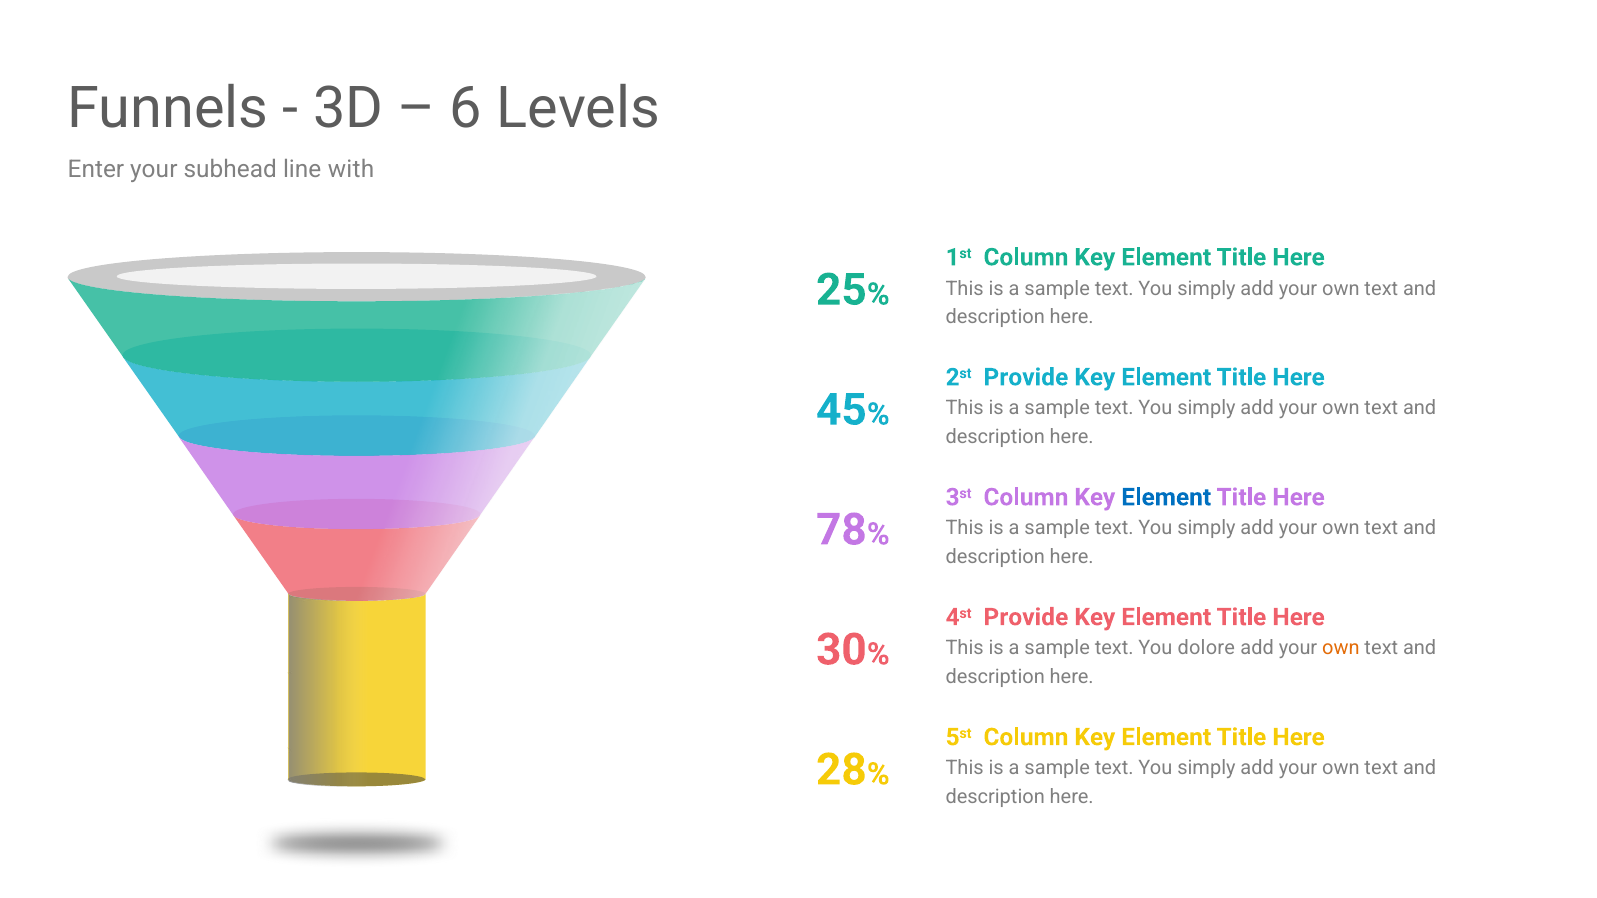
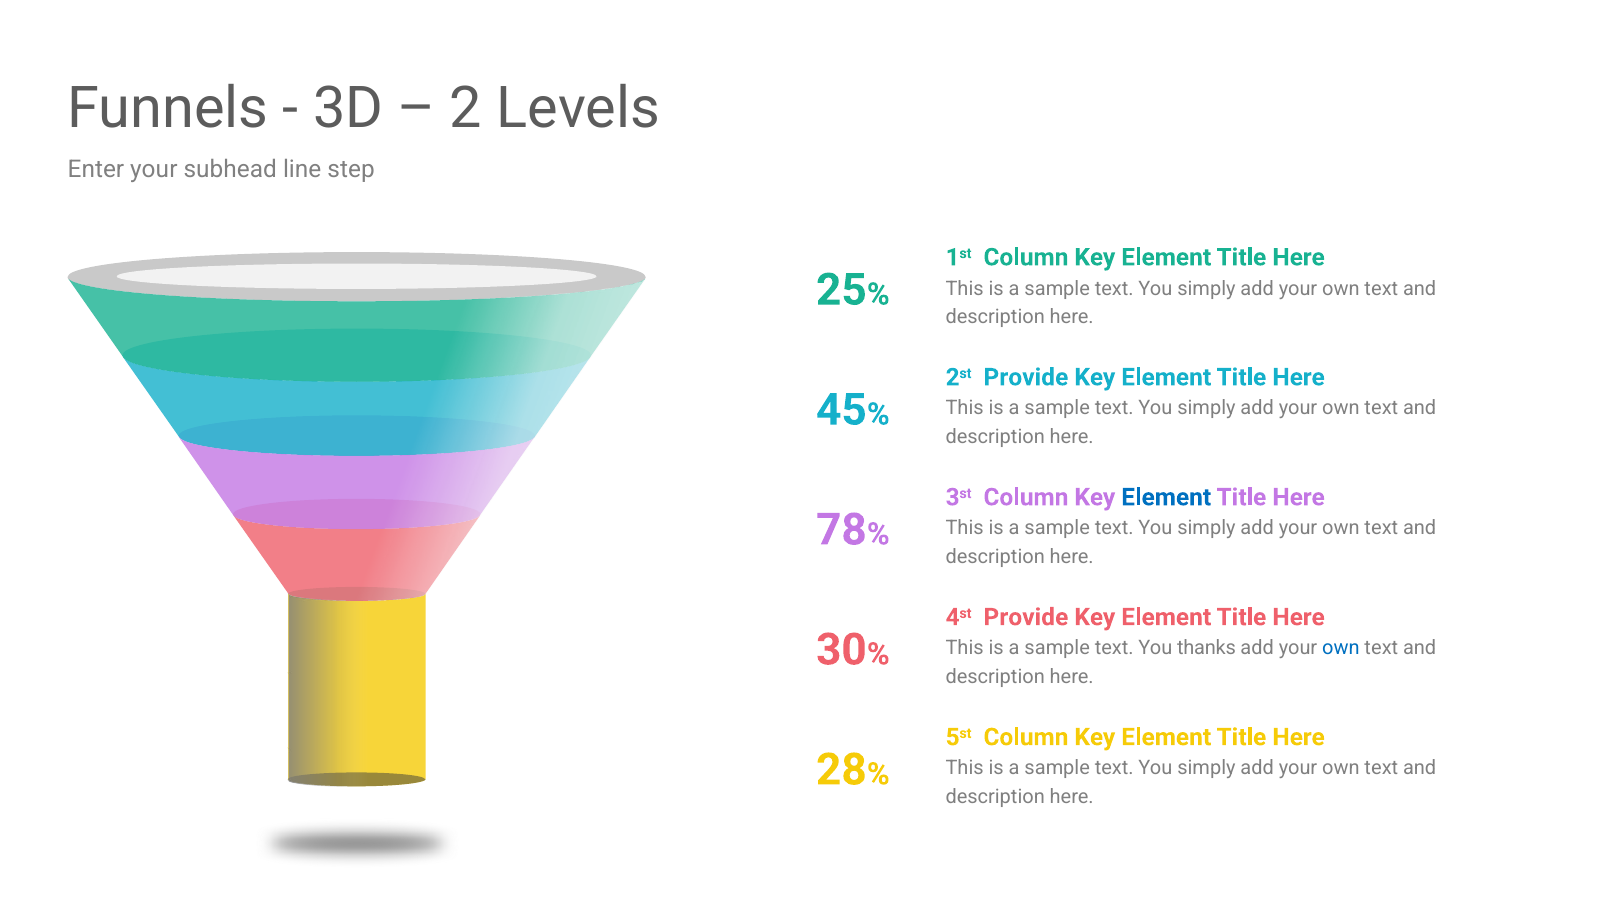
6: 6 -> 2
with: with -> step
dolore: dolore -> thanks
own at (1341, 649) colour: orange -> blue
